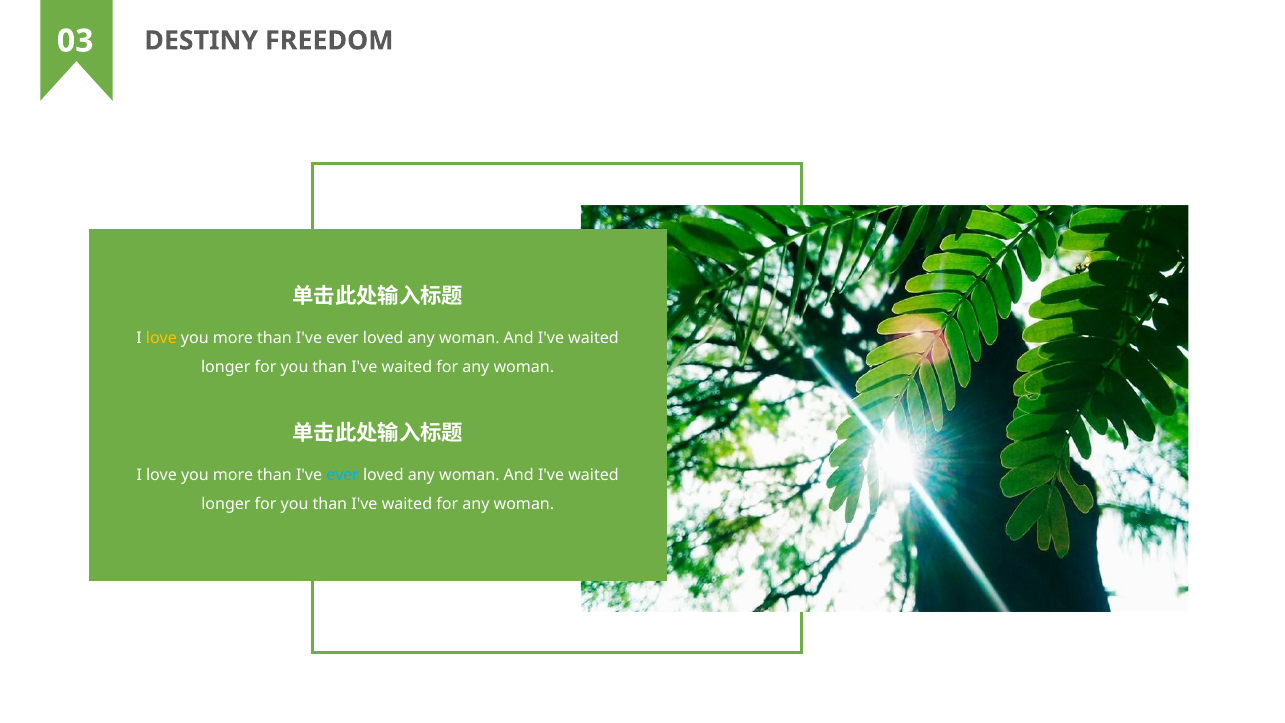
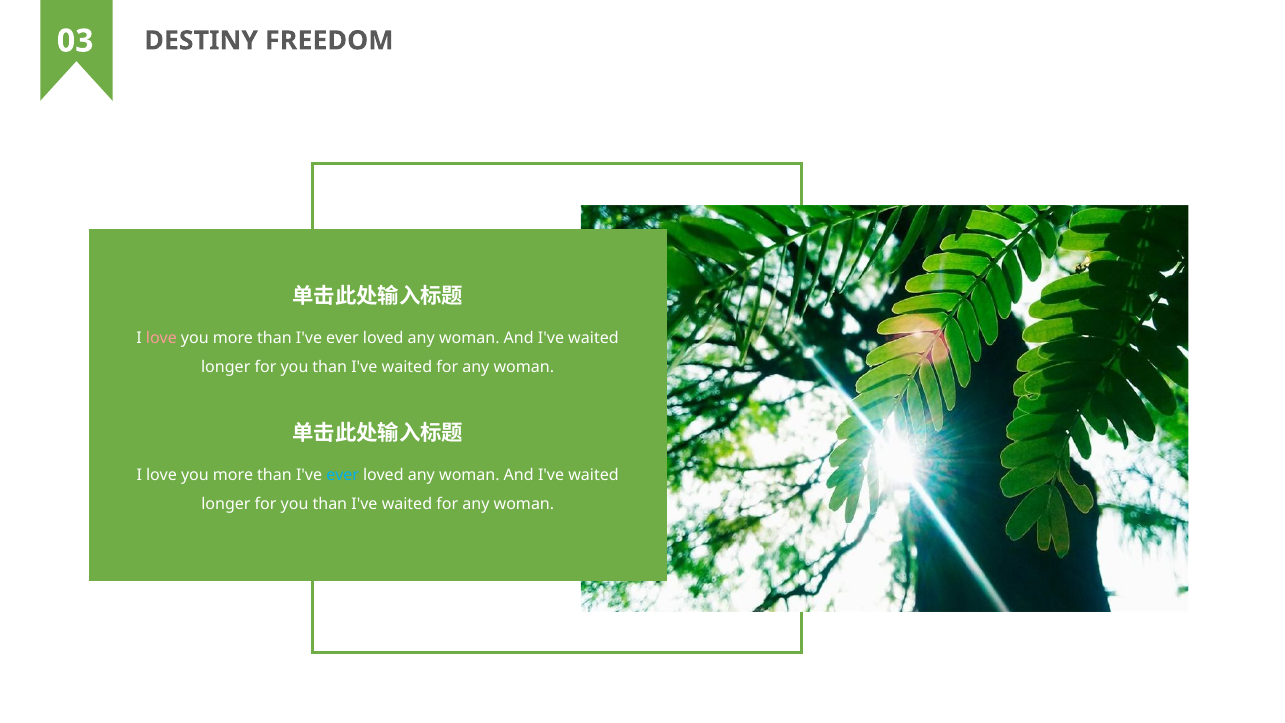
love at (161, 338) colour: yellow -> pink
